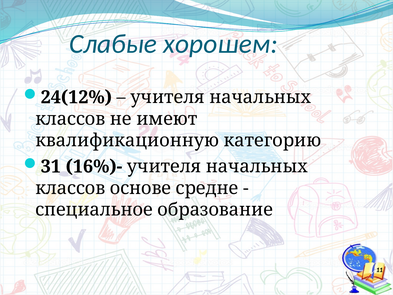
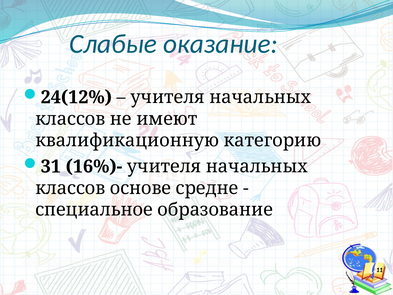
хорошем: хорошем -> оказание
